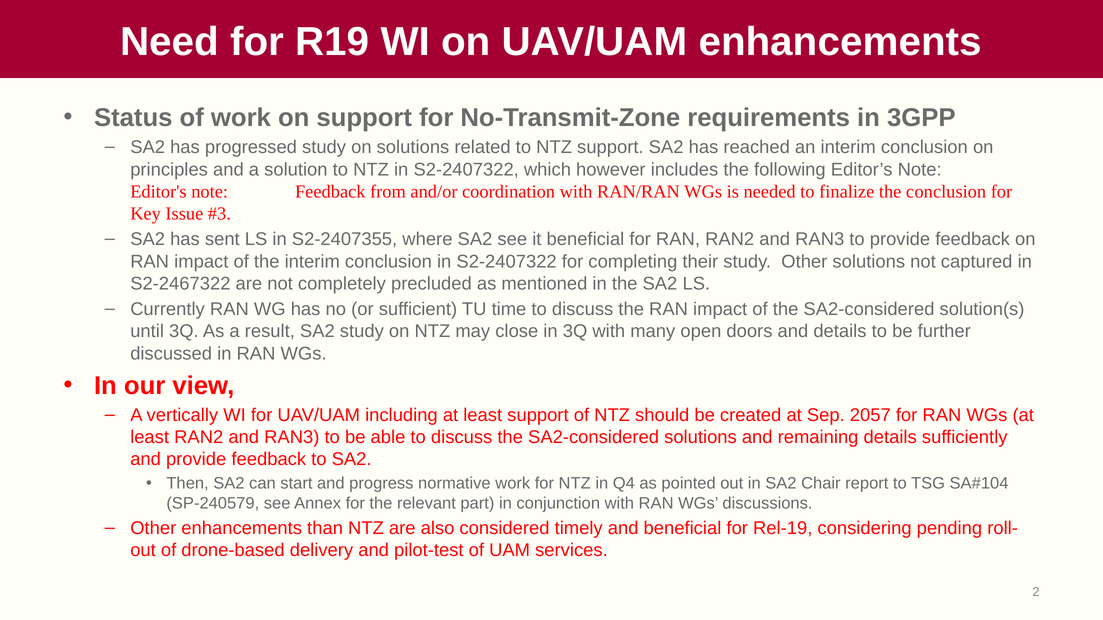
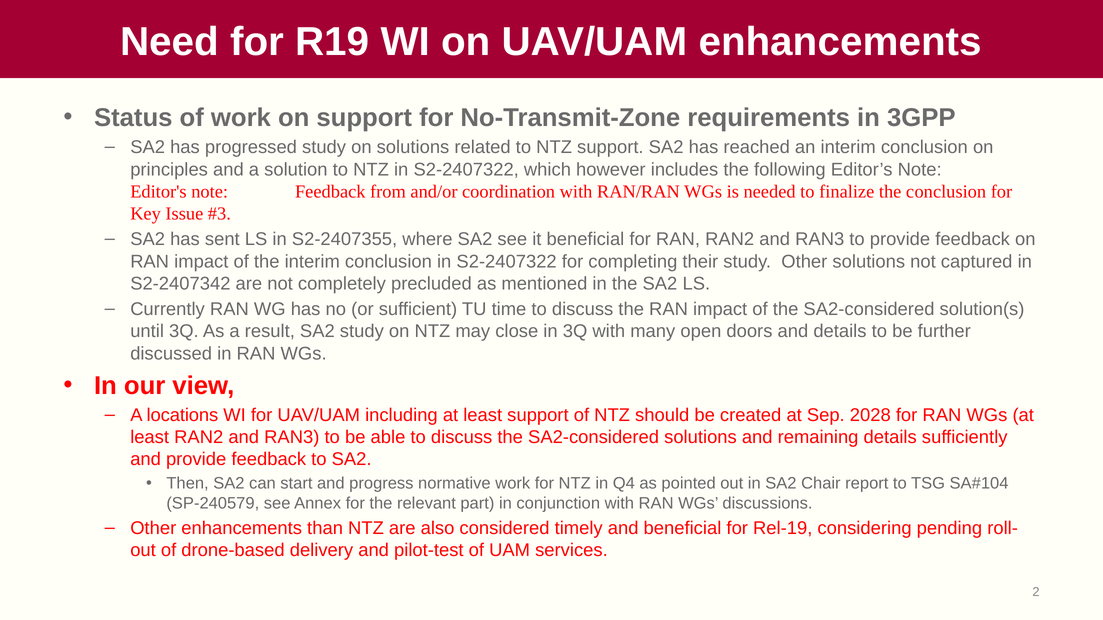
S2-2467322: S2-2467322 -> S2-2407342
vertically: vertically -> locations
2057: 2057 -> 2028
